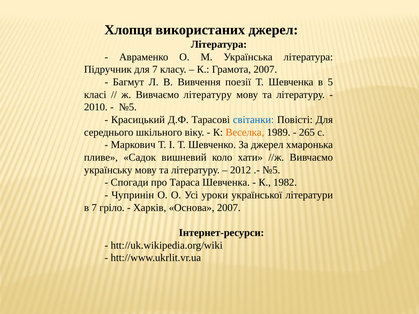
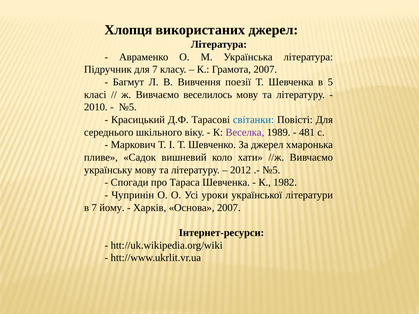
Вивчаємо літературу: літературу -> веселилось
Веселка colour: orange -> purple
265: 265 -> 481
гріло: гріло -> йому
